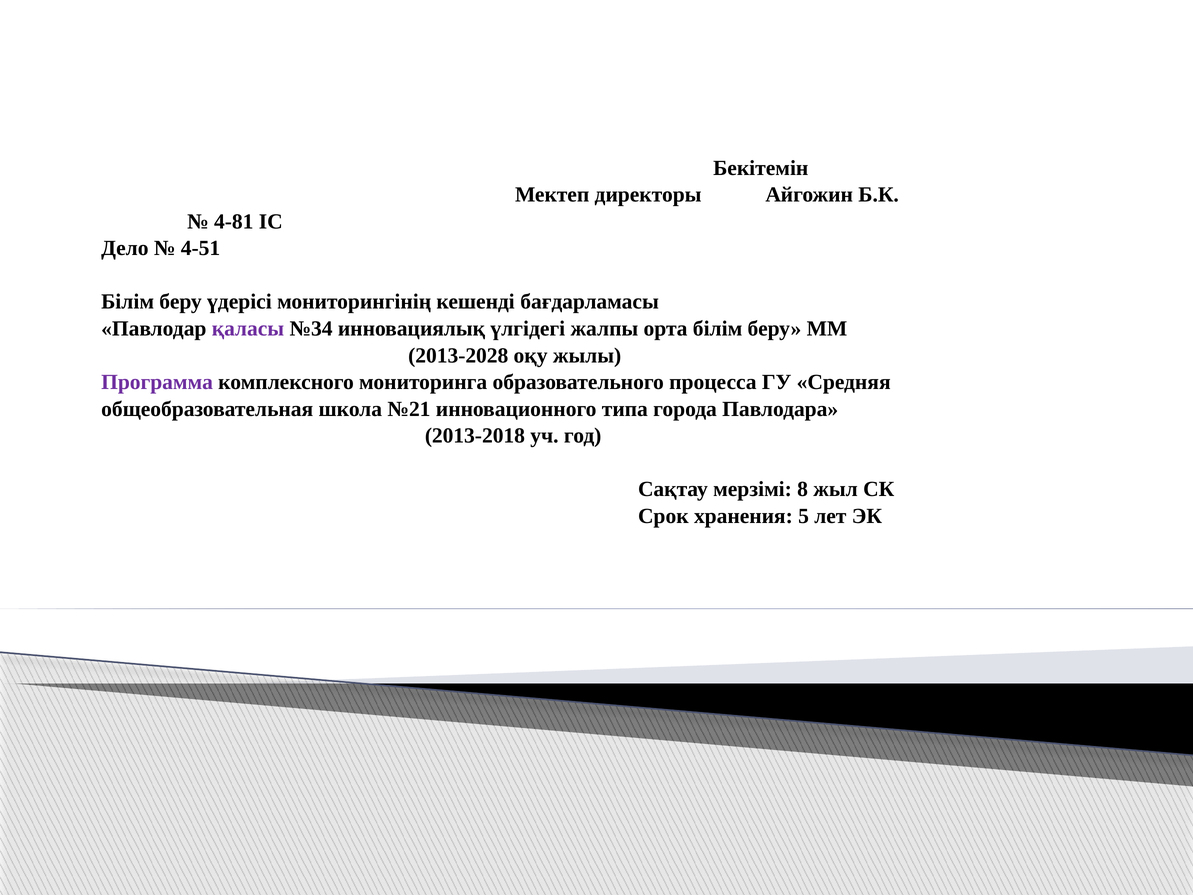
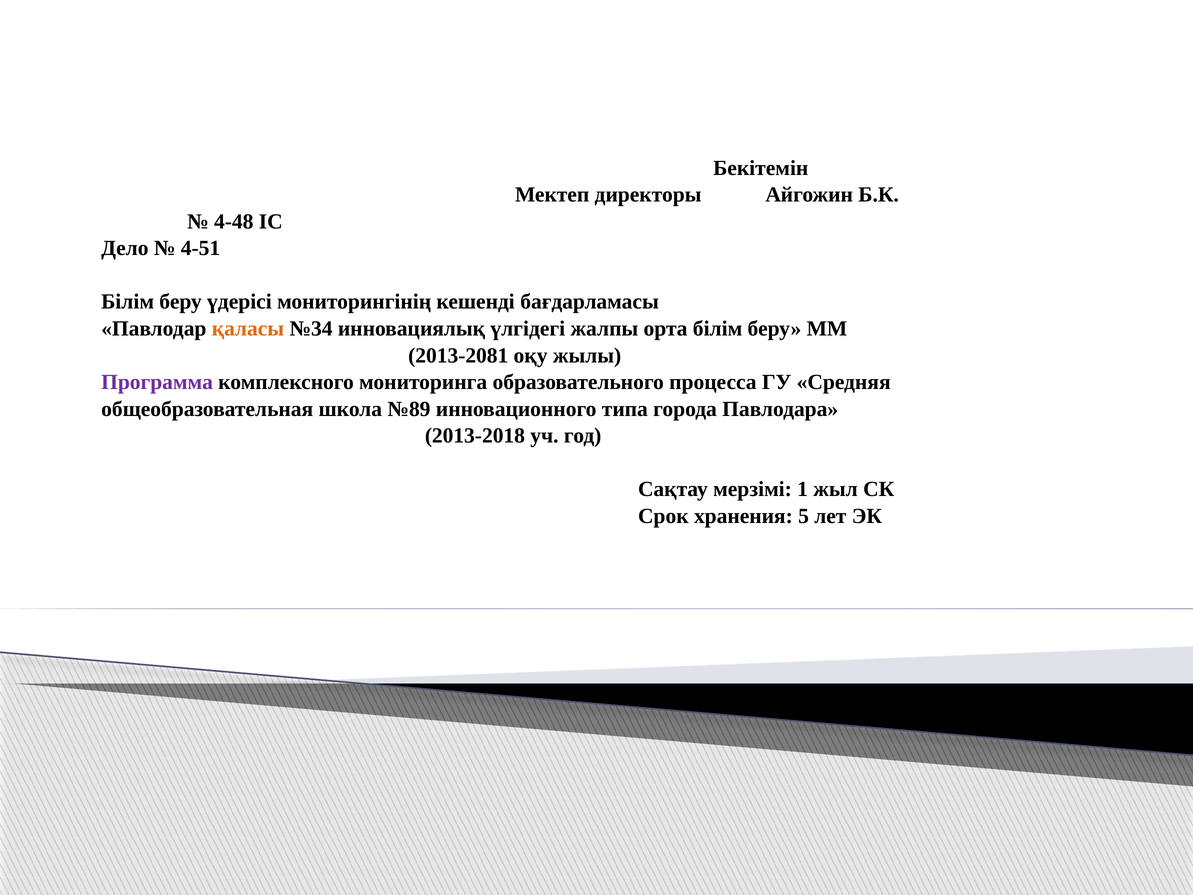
4-81: 4-81 -> 4-48
қаласы colour: purple -> orange
2013-2028: 2013-2028 -> 2013-2081
№21: №21 -> №89
8: 8 -> 1
